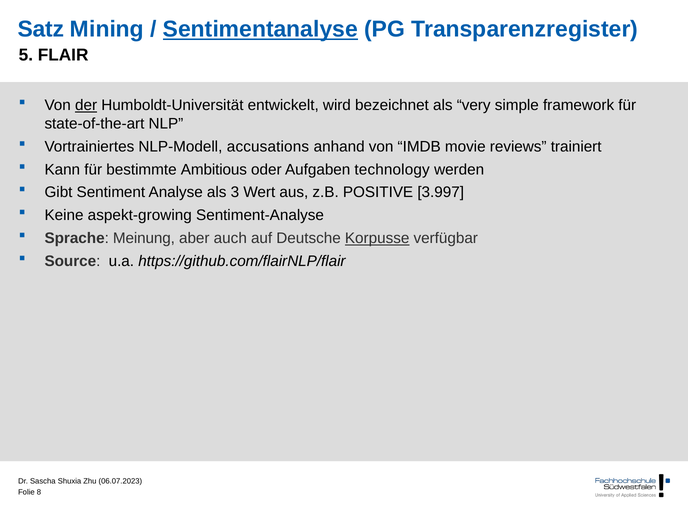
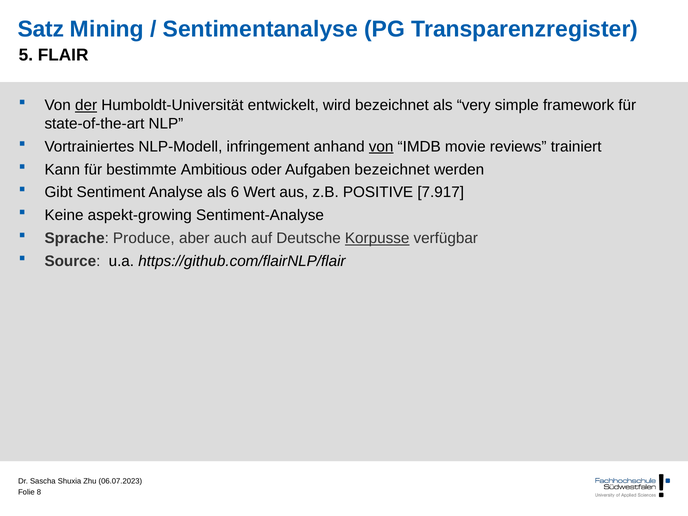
Sentimentanalyse underline: present -> none
accusations: accusations -> infringement
von at (381, 147) underline: none -> present
Aufgaben technology: technology -> bezeichnet
3: 3 -> 6
3.997: 3.997 -> 7.917
Meinung: Meinung -> Produce
